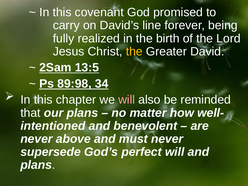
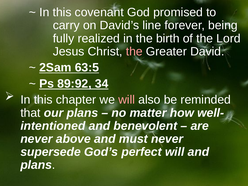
the at (134, 51) colour: yellow -> pink
13:5: 13:5 -> 63:5
89:98: 89:98 -> 89:92
